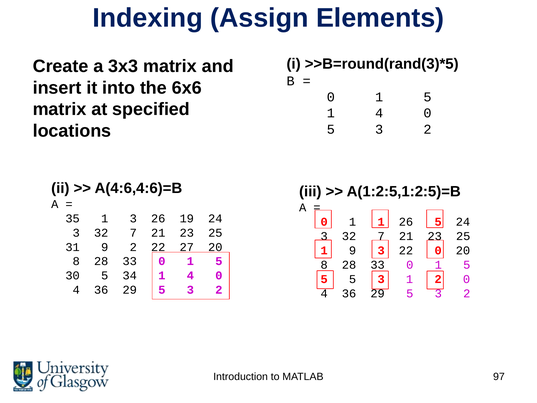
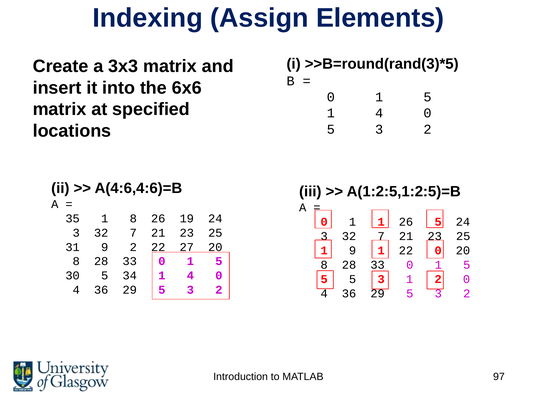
1 3: 3 -> 8
9 3: 3 -> 1
